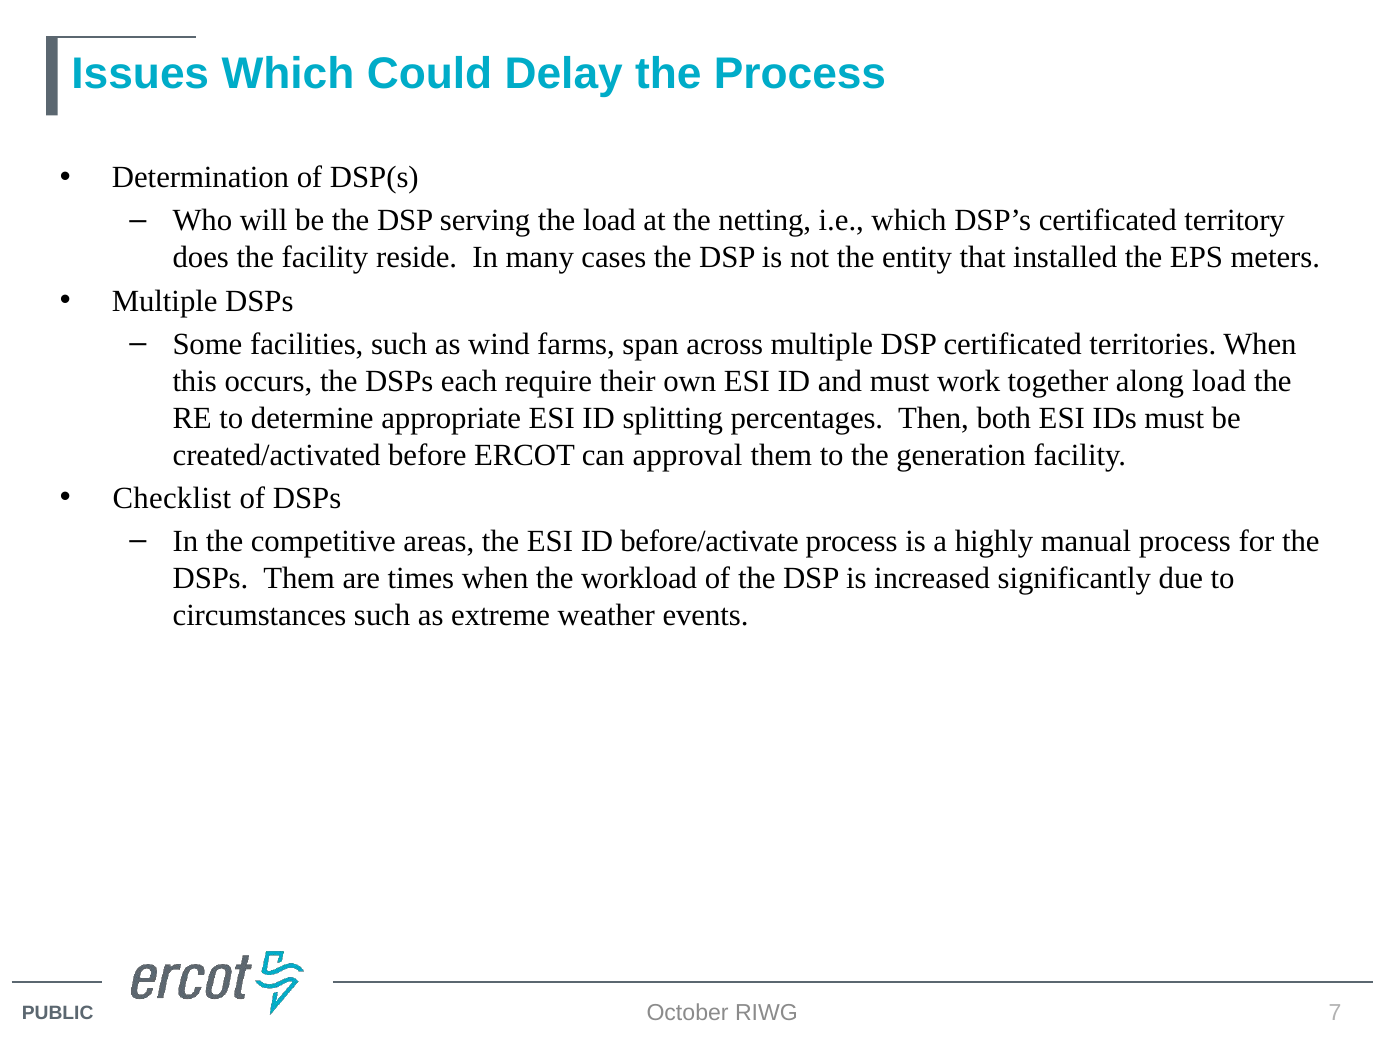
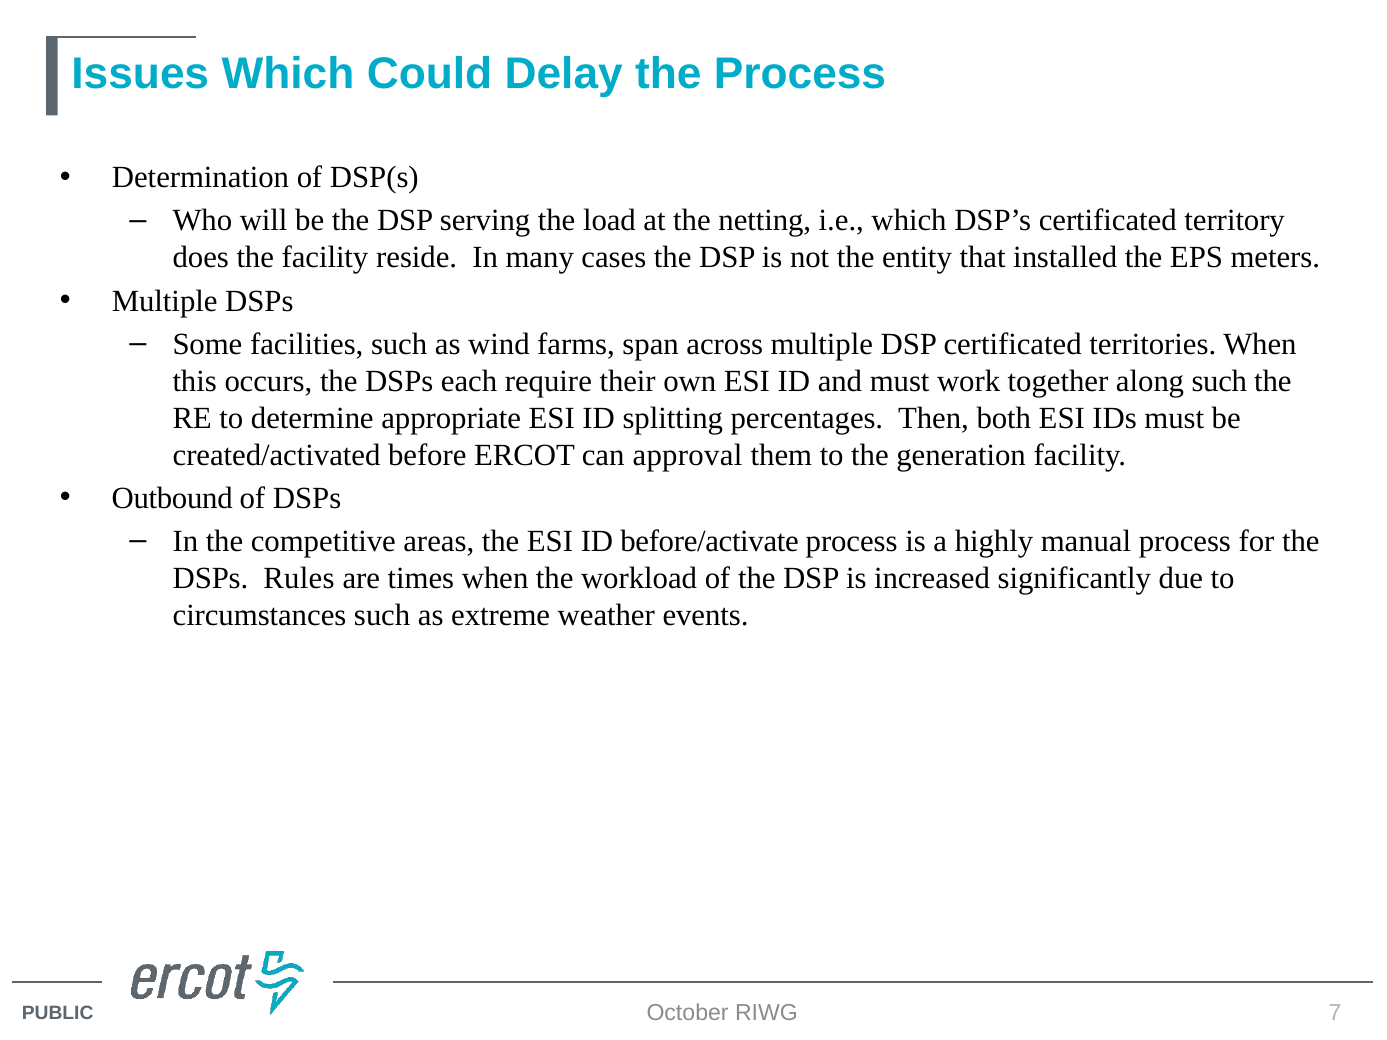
along load: load -> such
Checklist: Checklist -> Outbound
DSPs Them: Them -> Rules
